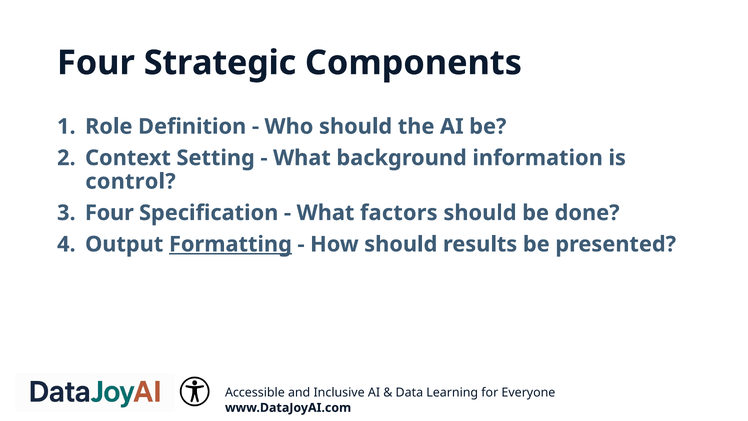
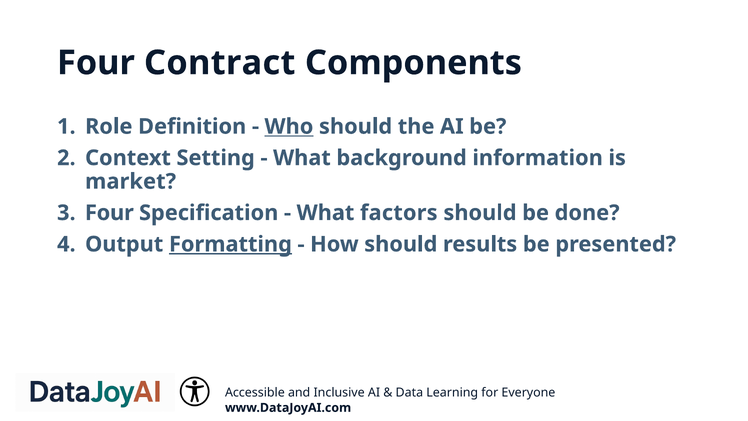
Strategic: Strategic -> Contract
Who underline: none -> present
control: control -> market
